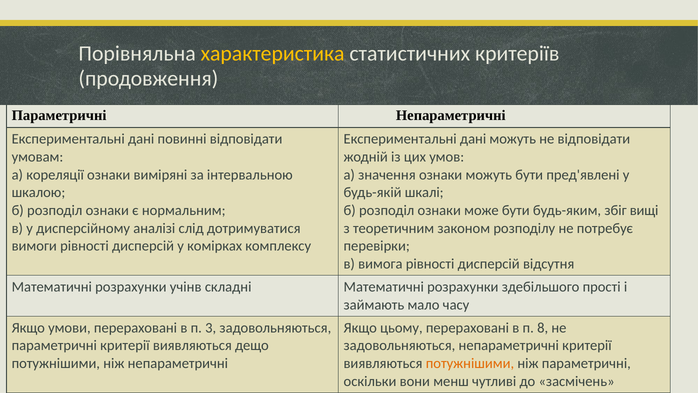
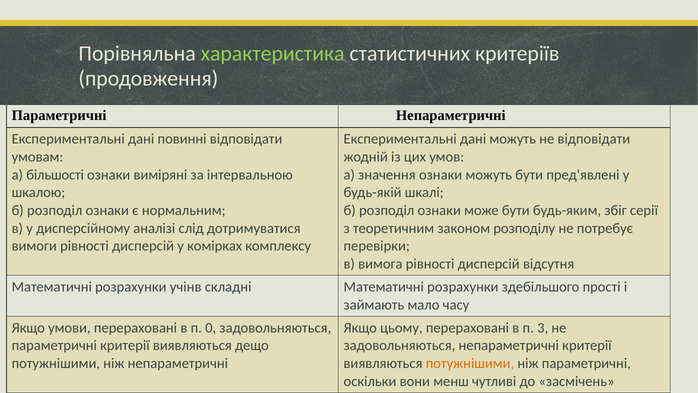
характеристика colour: yellow -> light green
кореляції: кореляції -> більшості
вищі: вищі -> серії
3: 3 -> 0
8: 8 -> 3
